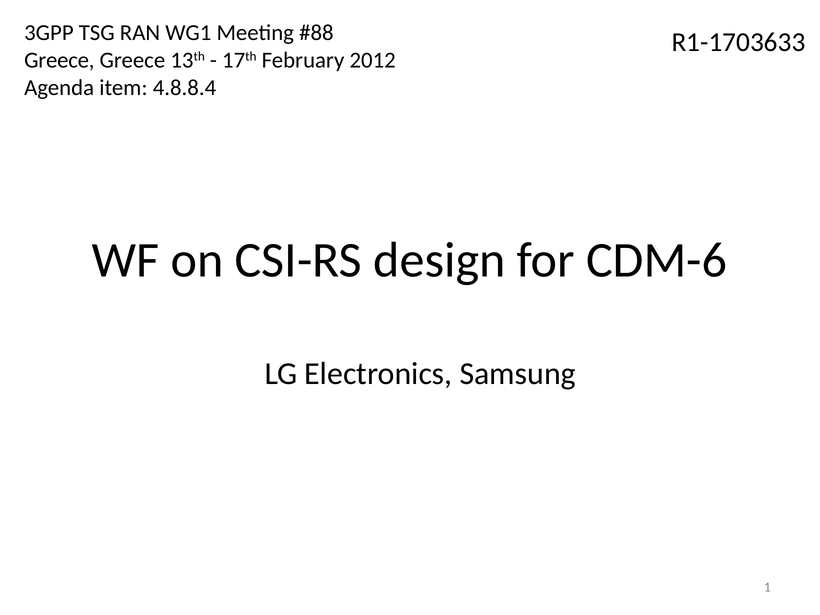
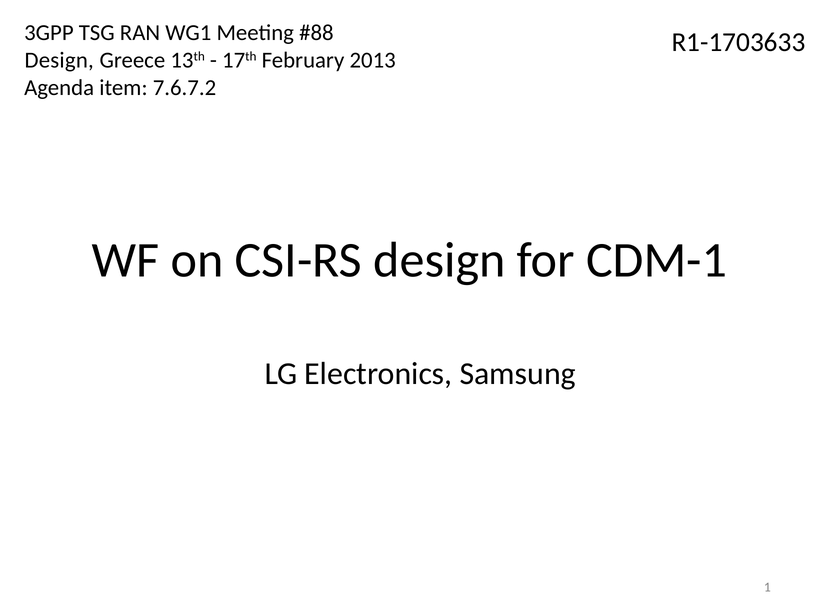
Greece at (59, 60): Greece -> Design
2012: 2012 -> 2013
4.8.8.4: 4.8.8.4 -> 7.6.7.2
CDM-6: CDM-6 -> CDM-1
